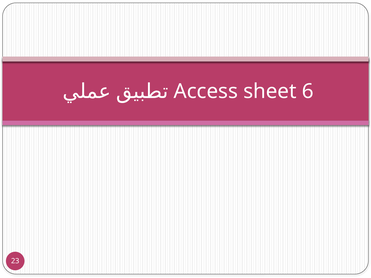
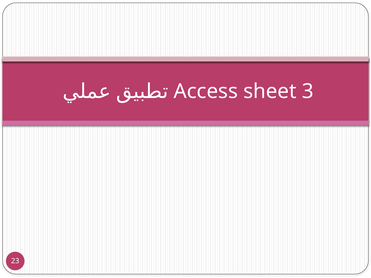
6: 6 -> 3
